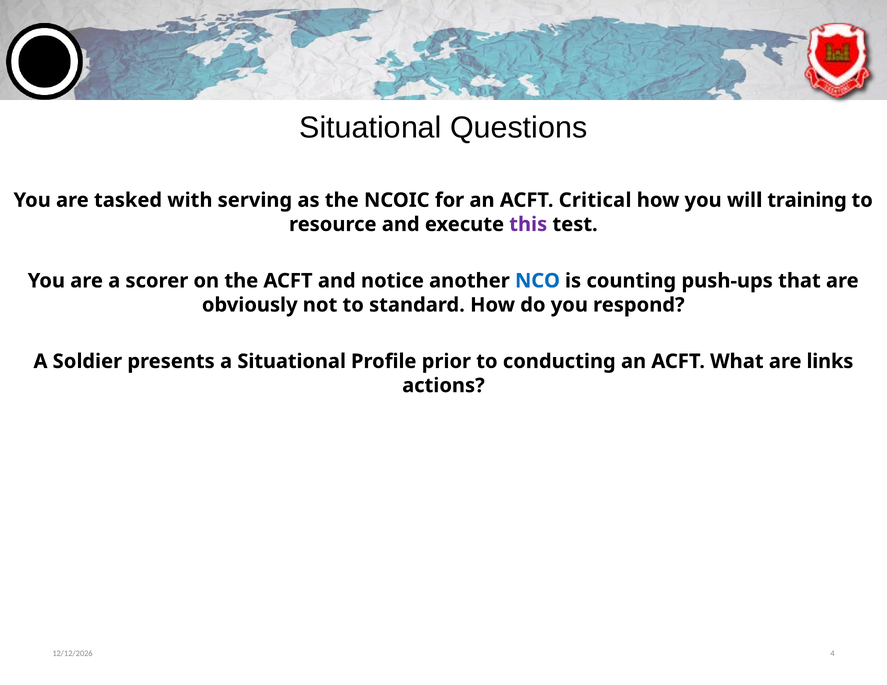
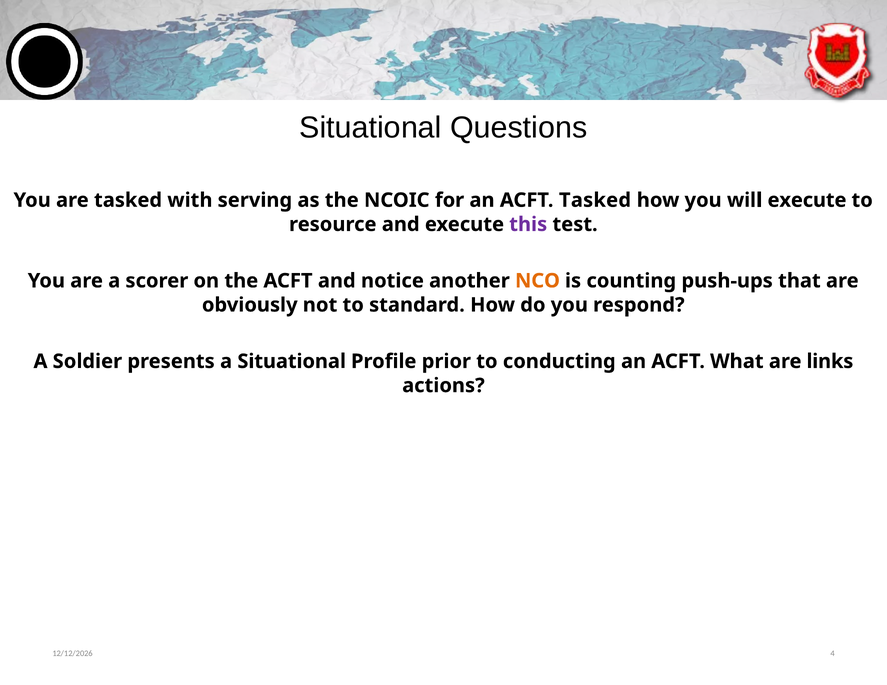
ACFT Critical: Critical -> Tasked
will training: training -> execute
NCO colour: blue -> orange
